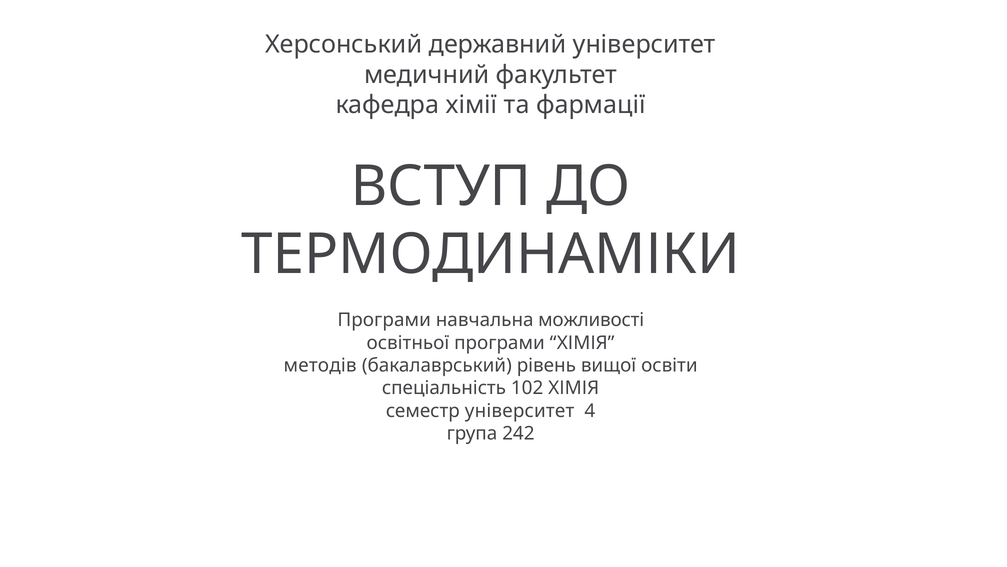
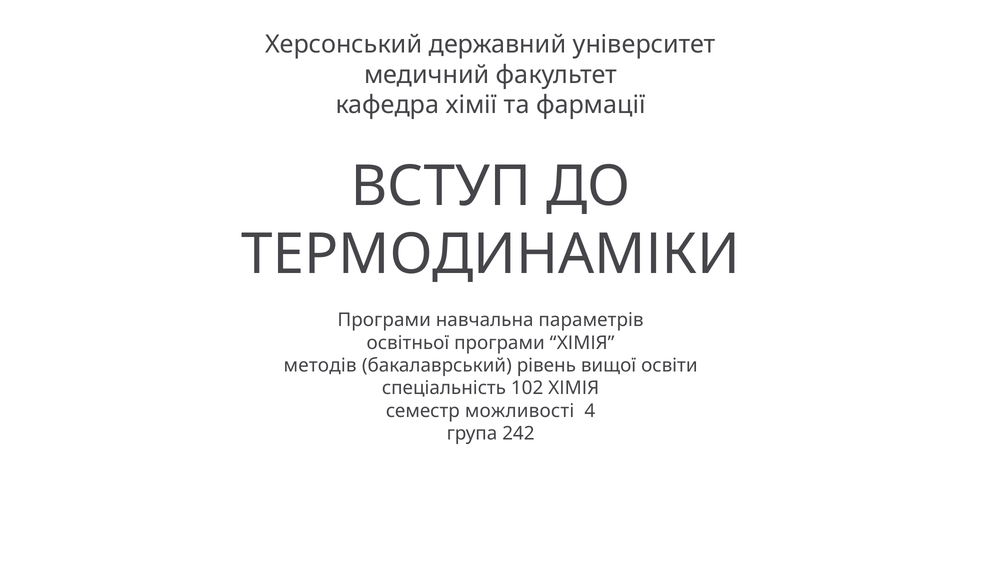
можливості: можливості -> параметрів
семестр університет: університет -> можливості
